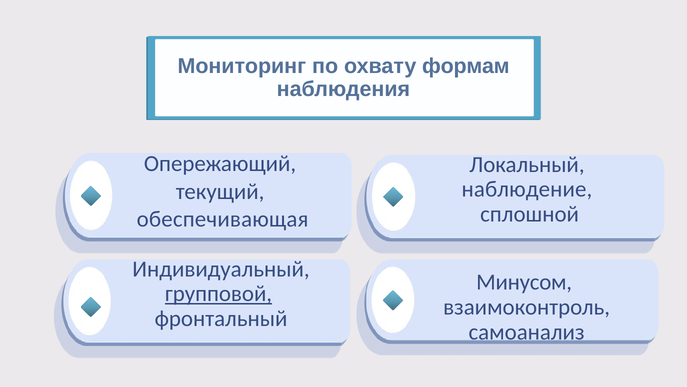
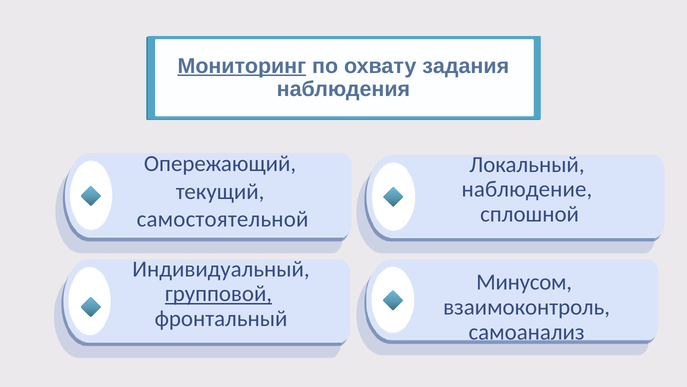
Мониторинг underline: none -> present
формам: формам -> задания
обеспечивающая: обеспечивающая -> самостоятельной
